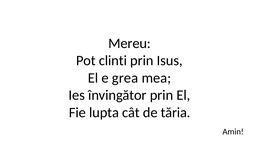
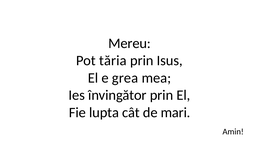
clinti: clinti -> tăria
tăria: tăria -> mari
